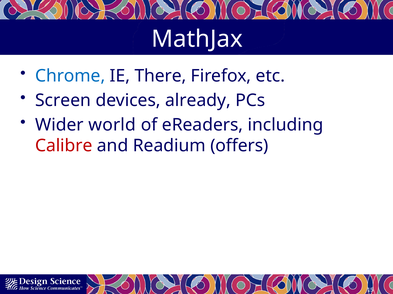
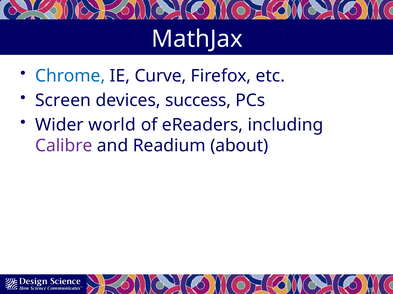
There: There -> Curve
already: already -> success
Calibre colour: red -> purple
offers: offers -> about
